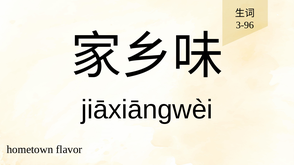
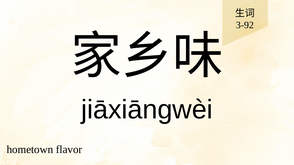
3-96: 3-96 -> 3-92
